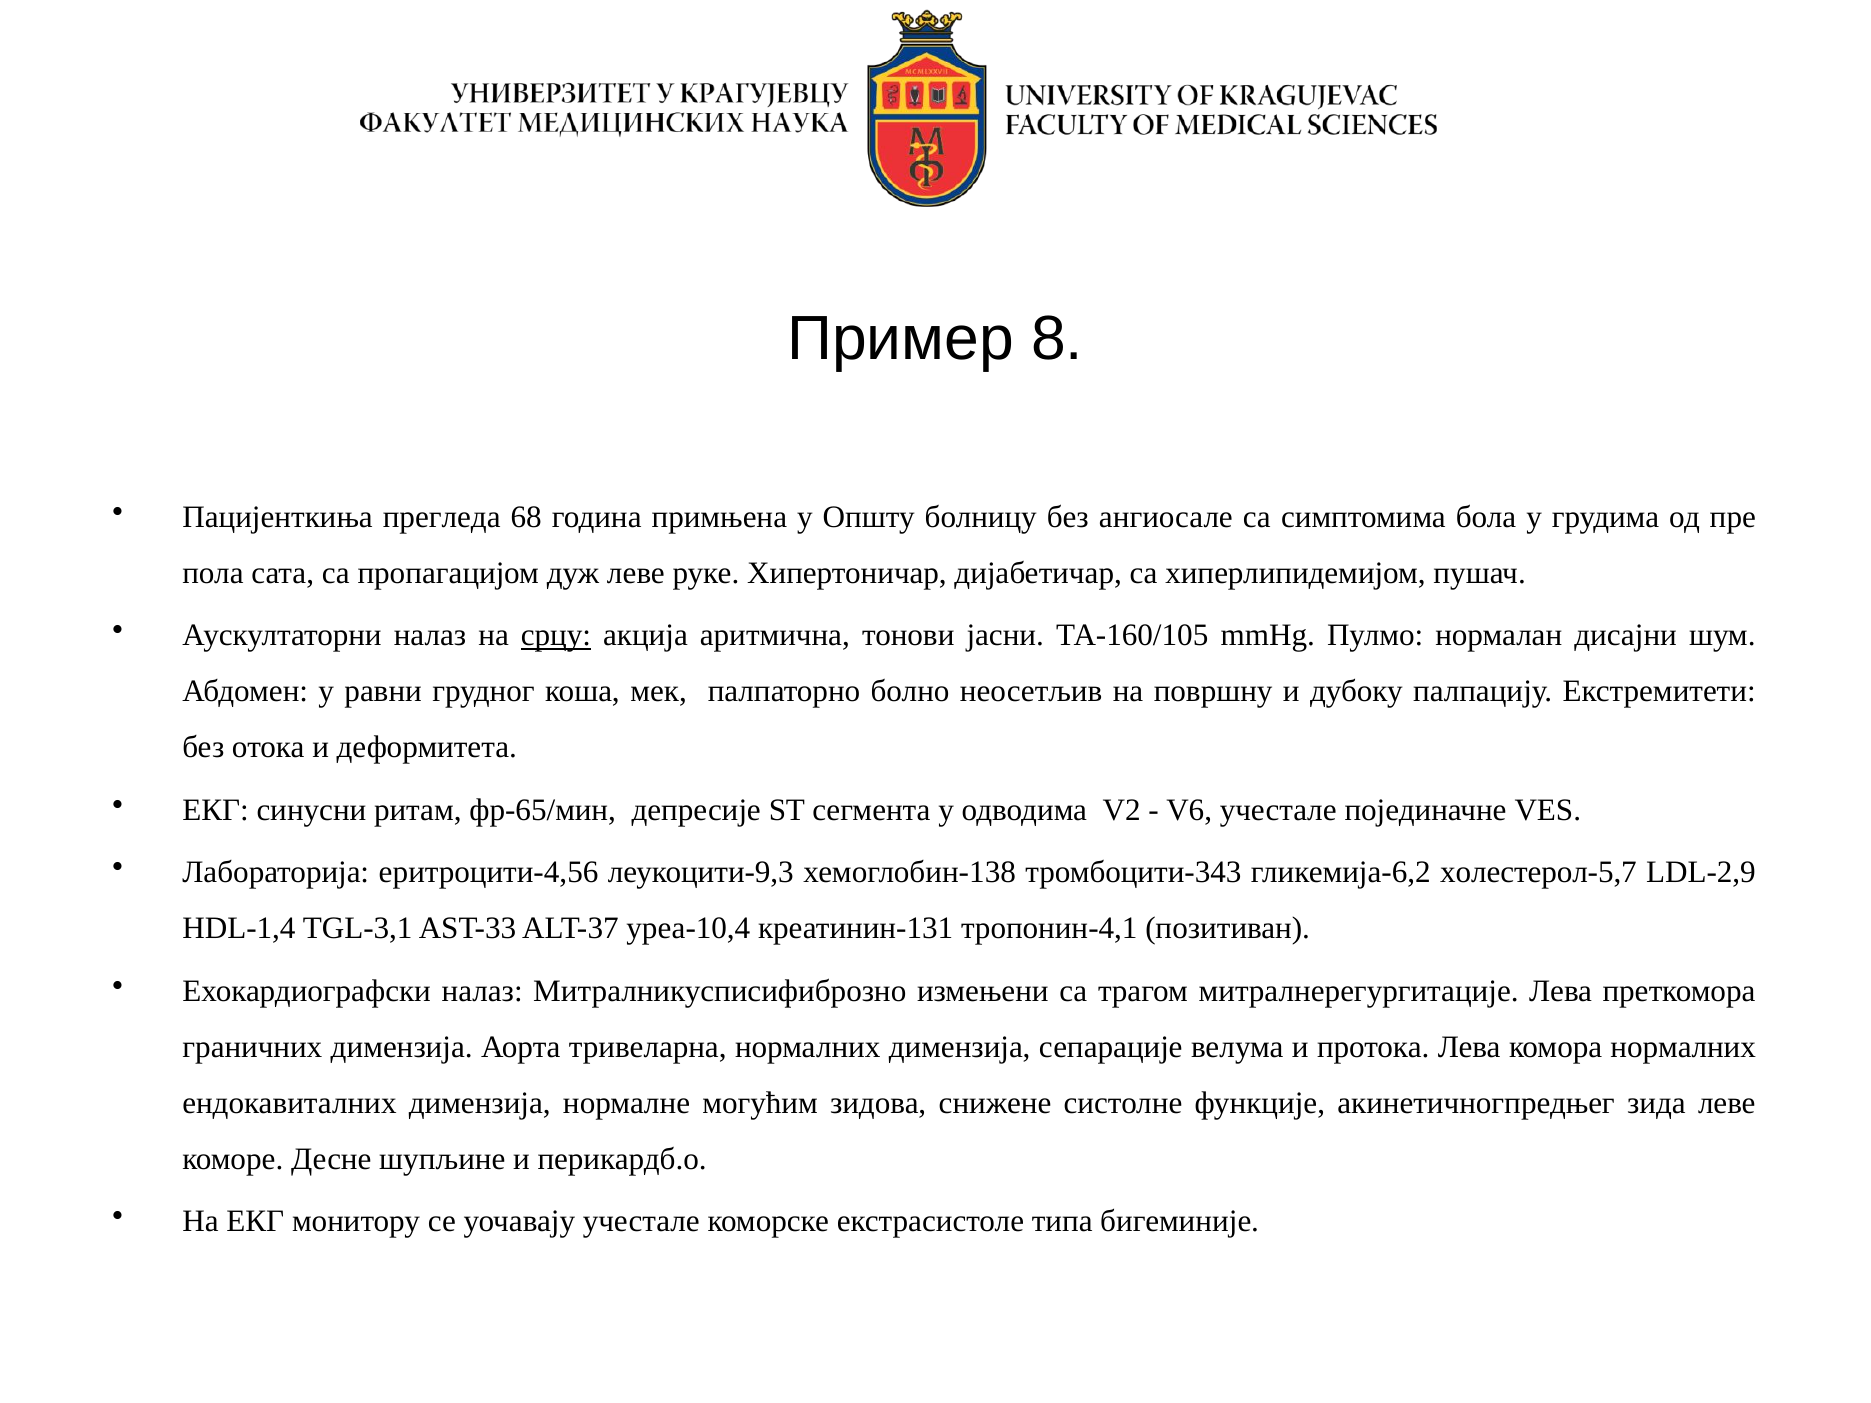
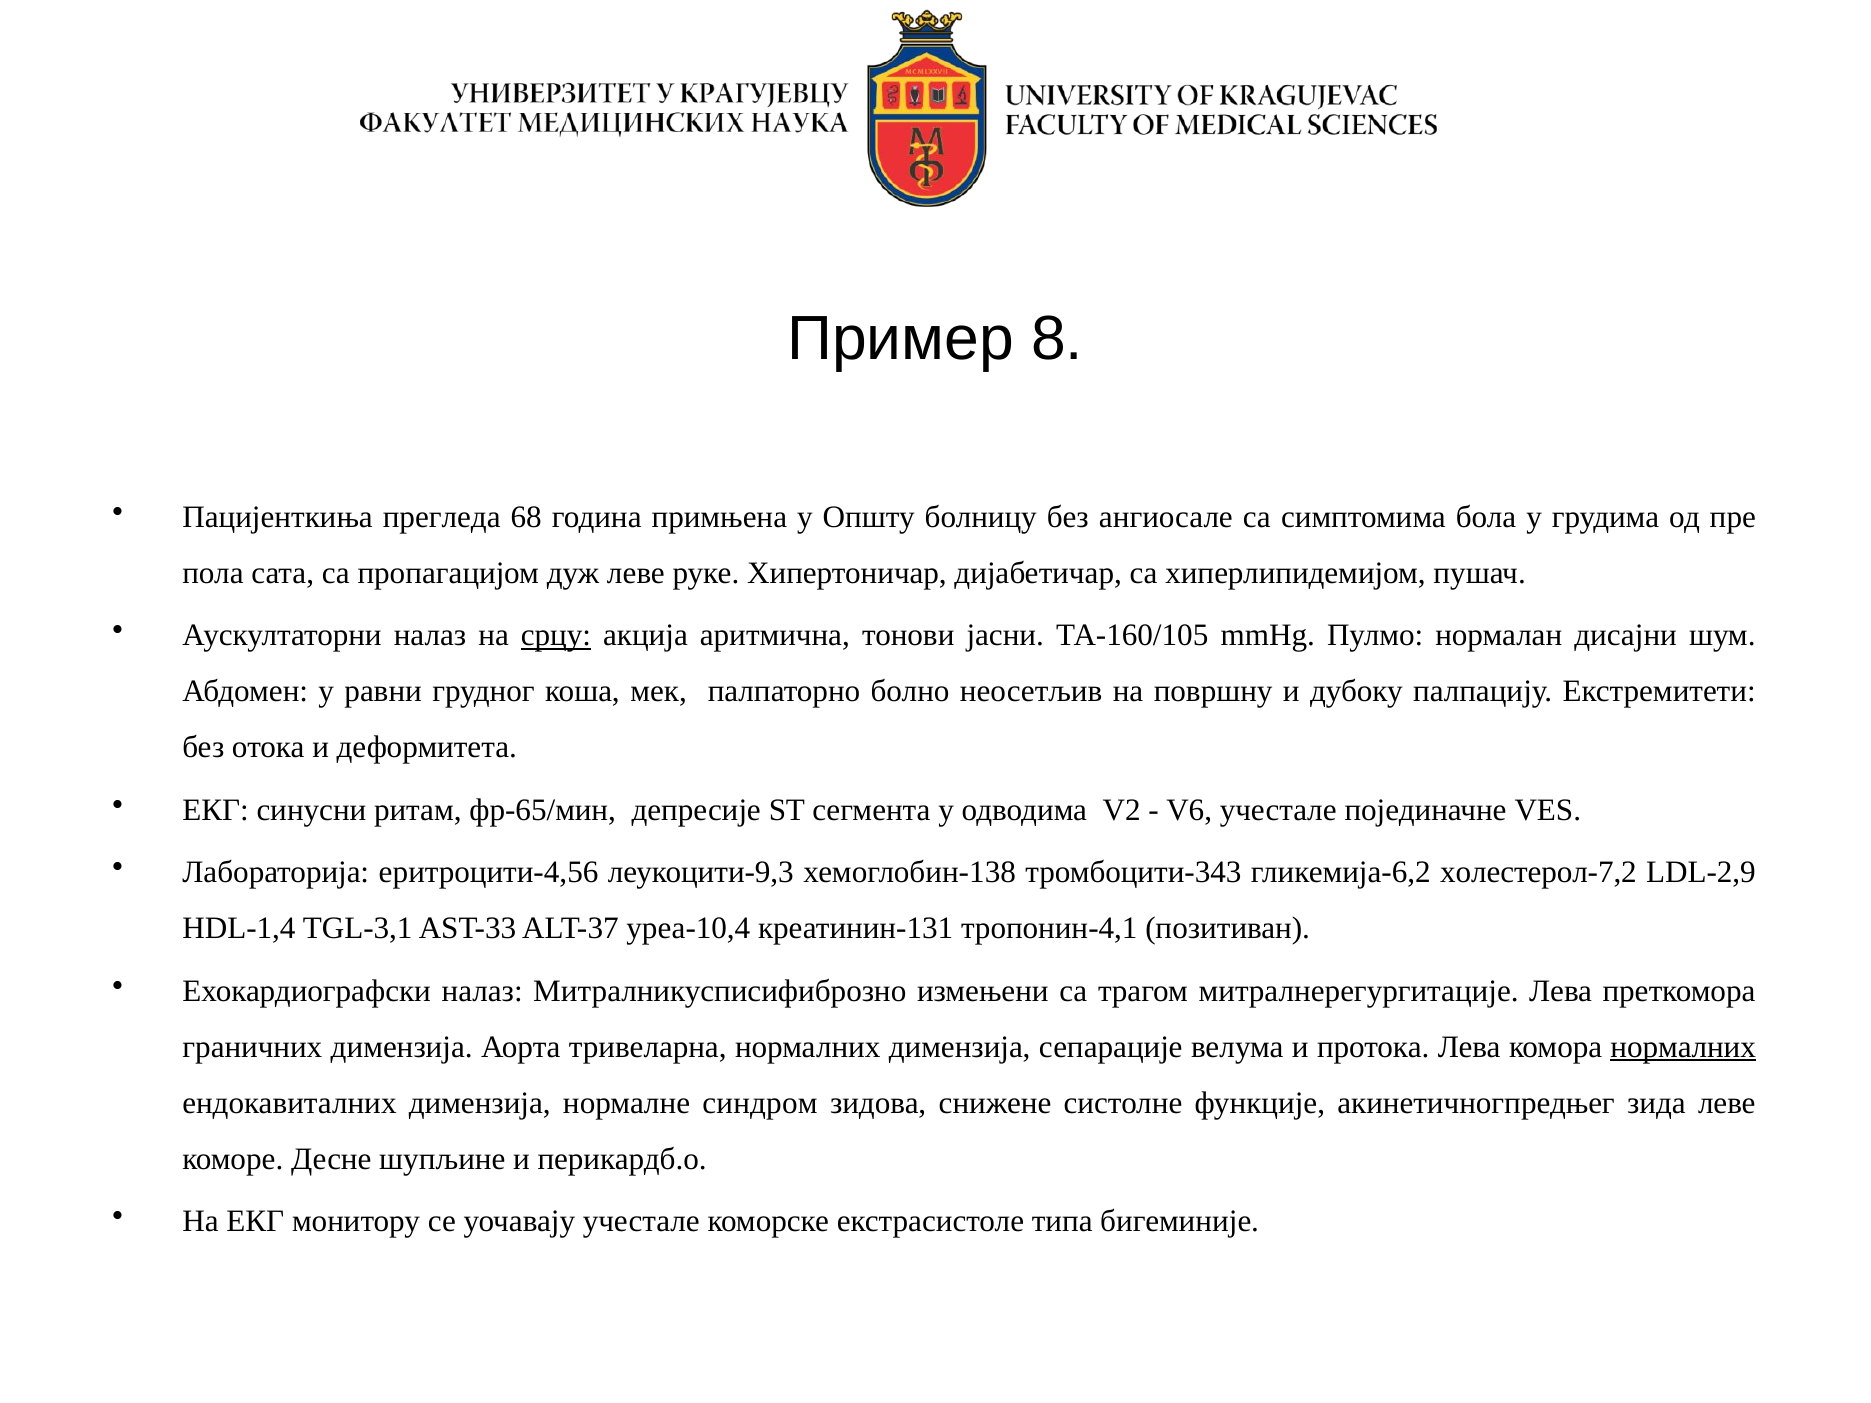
холестерол-5,7: холестерол-5,7 -> холестерол-7,2
нормалних at (1683, 1047) underline: none -> present
могућим: могућим -> синдром
